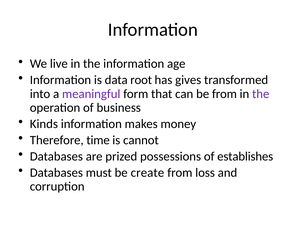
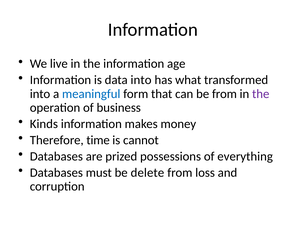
data root: root -> into
gives: gives -> what
meaningful colour: purple -> blue
establishes: establishes -> everything
create: create -> delete
